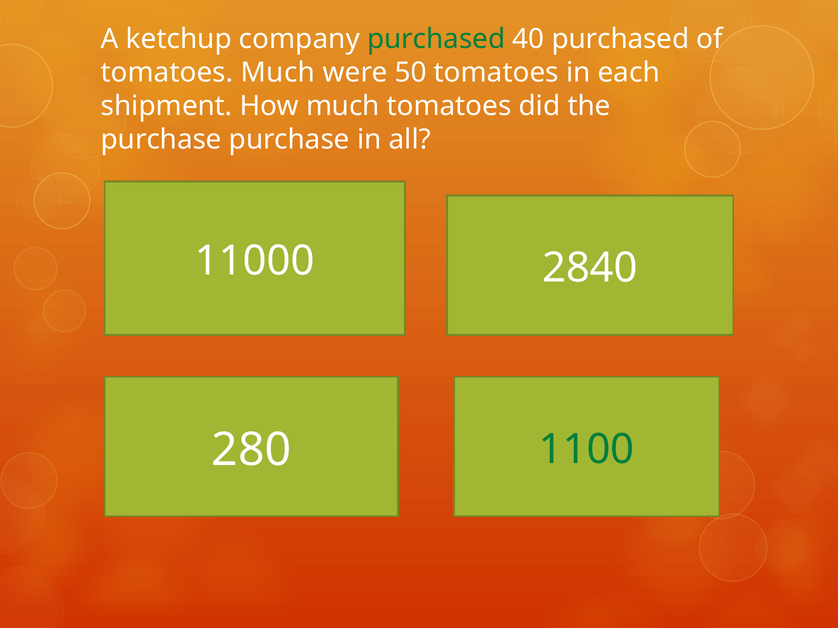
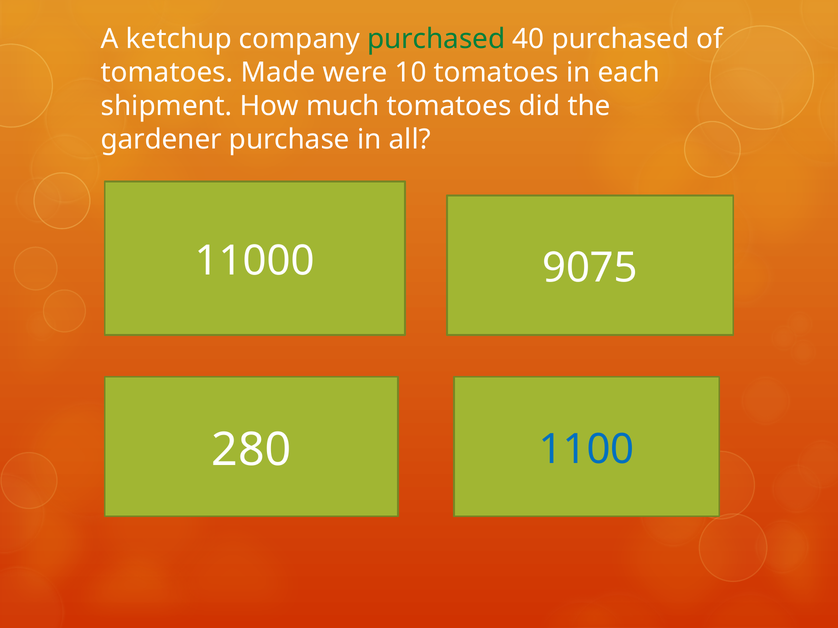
tomatoes Much: Much -> Made
50: 50 -> 10
purchase at (161, 140): purchase -> gardener
2840: 2840 -> 9075
1100 colour: green -> blue
